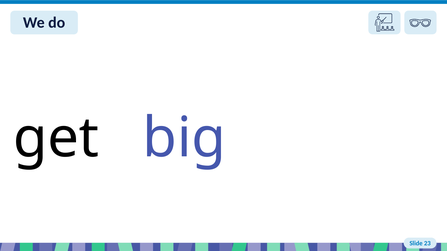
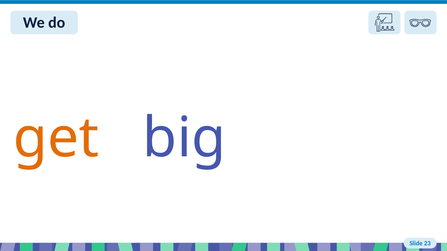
get colour: black -> orange
